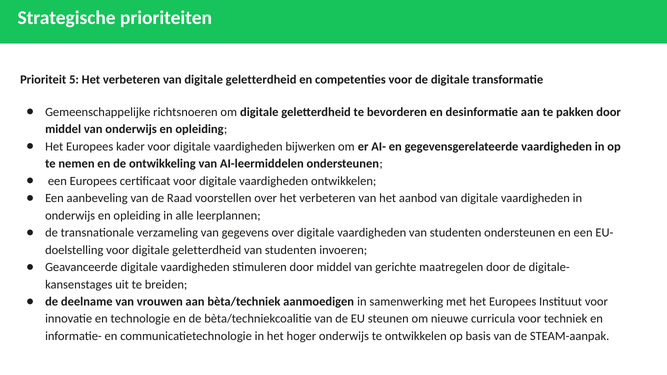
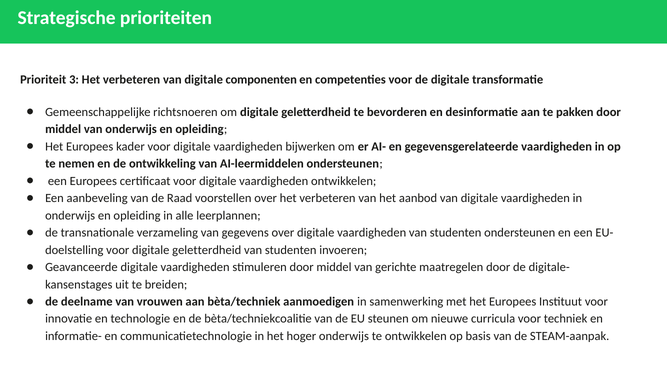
5: 5 -> 3
van digitale geletterdheid: geletterdheid -> componenten
